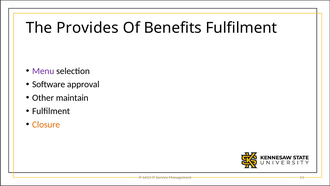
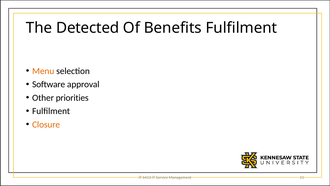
Provides: Provides -> Detected
Menu colour: purple -> orange
maintain: maintain -> priorities
